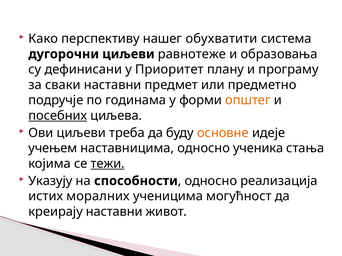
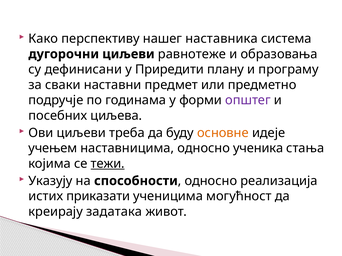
обухватити: обухватити -> наставника
Приоритет: Приоритет -> Приредити
општег colour: orange -> purple
посебних underline: present -> none
моралних: моралних -> приказати
креирају наставни: наставни -> задатака
